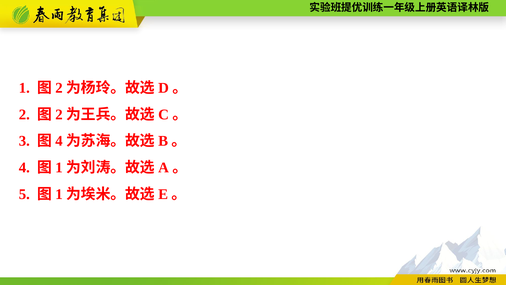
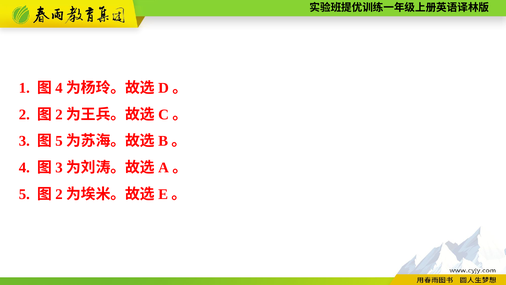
2 at (59, 88): 2 -> 4
4 at (59, 141): 4 -> 5
1 at (59, 168): 1 -> 3
1 at (59, 194): 1 -> 2
